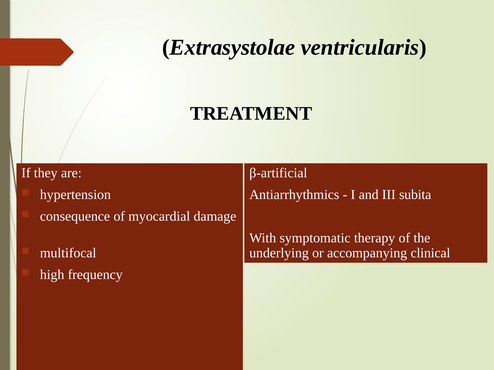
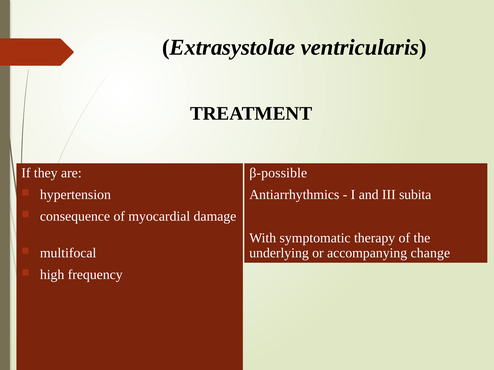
β-artificial: β-artificial -> β-possible
clinical: clinical -> change
